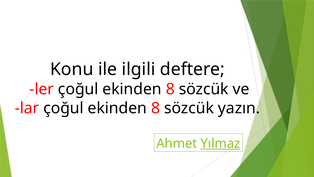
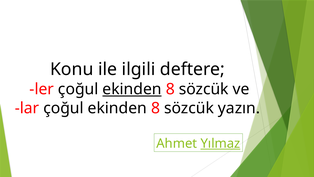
ekinden at (132, 89) underline: none -> present
